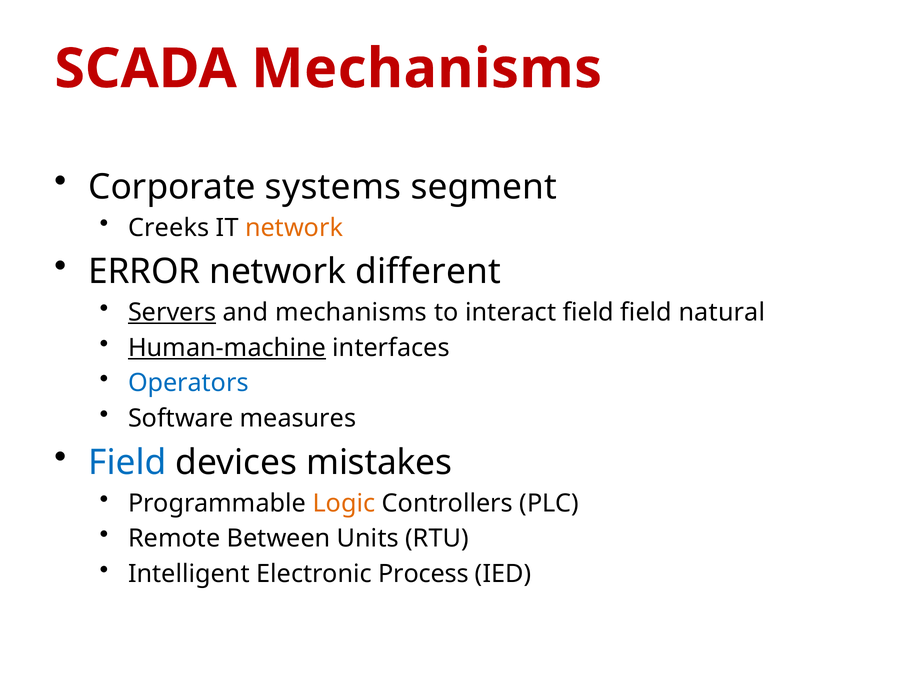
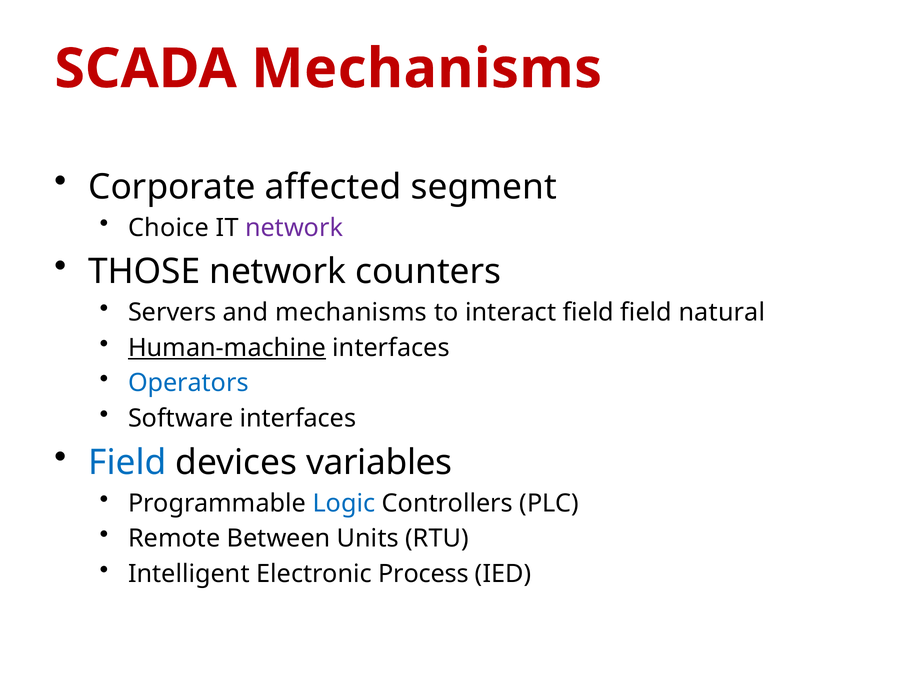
systems: systems -> affected
Creeks: Creeks -> Choice
network at (294, 228) colour: orange -> purple
ERROR: ERROR -> THOSE
different: different -> counters
Servers underline: present -> none
Software measures: measures -> interfaces
mistakes: mistakes -> variables
Logic colour: orange -> blue
